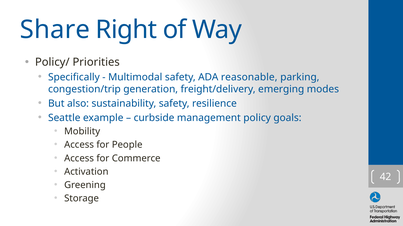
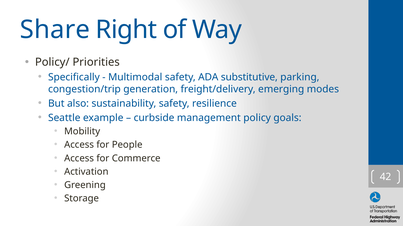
reasonable: reasonable -> substitutive
